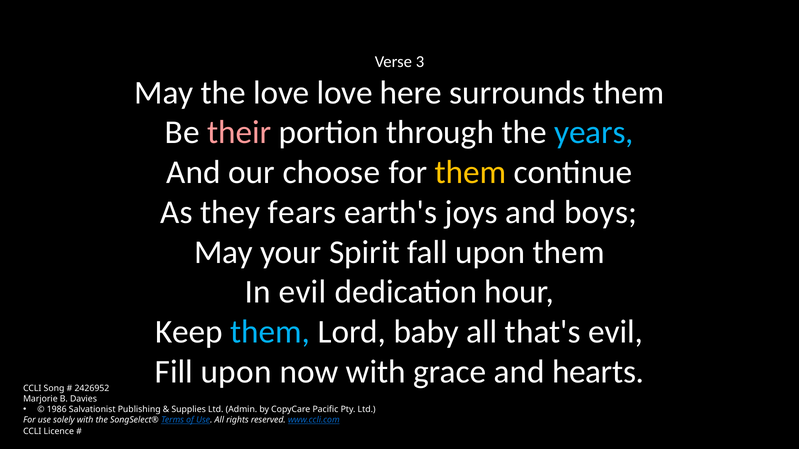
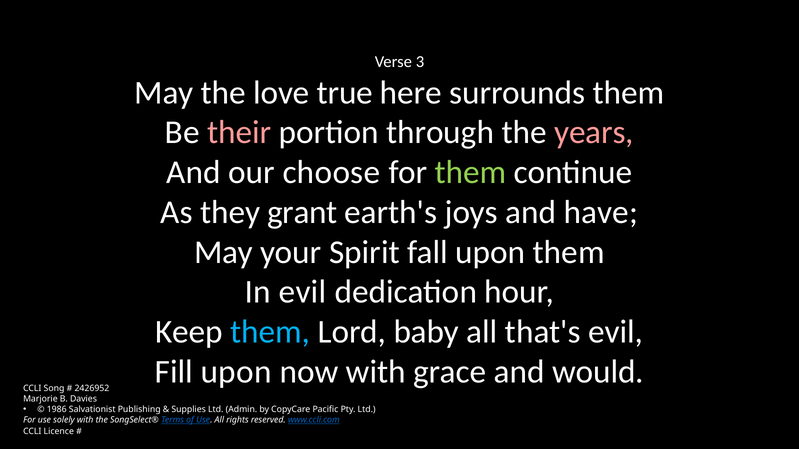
love love: love -> true
years colour: light blue -> pink
them at (471, 173) colour: yellow -> light green
fears: fears -> grant
boys: boys -> have
hearts: hearts -> would
